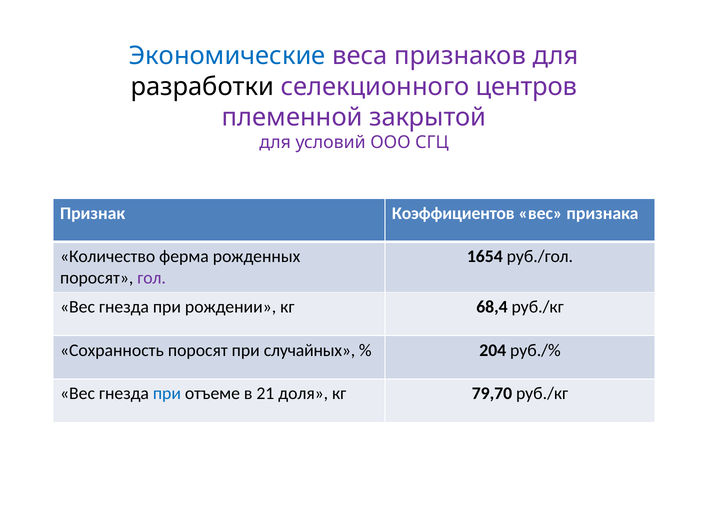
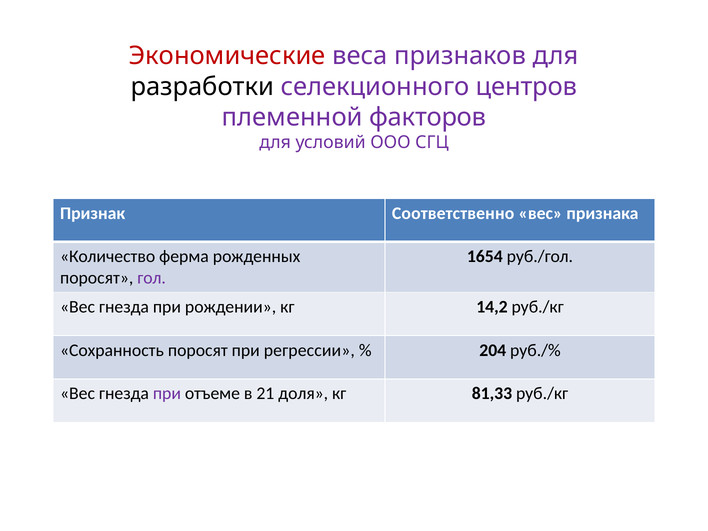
Экономические colour: blue -> red
закрытой: закрытой -> факторов
Коэффициентов: Коэффициентов -> Соответственно
68,4: 68,4 -> 14,2
случайных: случайных -> регрессии
при at (167, 394) colour: blue -> purple
79,70: 79,70 -> 81,33
